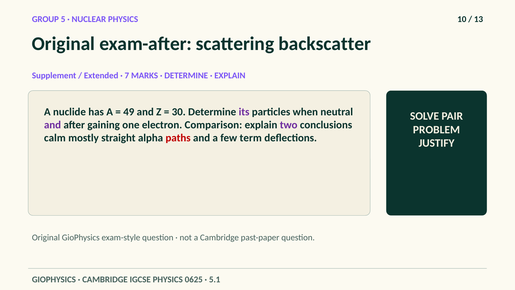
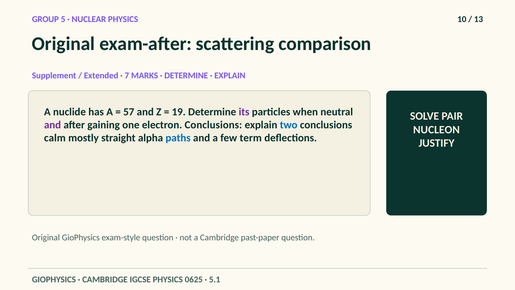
backscatter: backscatter -> comparison
49: 49 -> 57
30: 30 -> 19
electron Comparison: Comparison -> Conclusions
two colour: purple -> blue
PROBLEM: PROBLEM -> NUCLEON
paths colour: red -> blue
